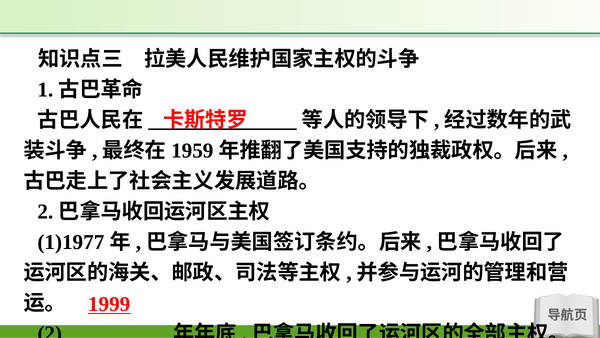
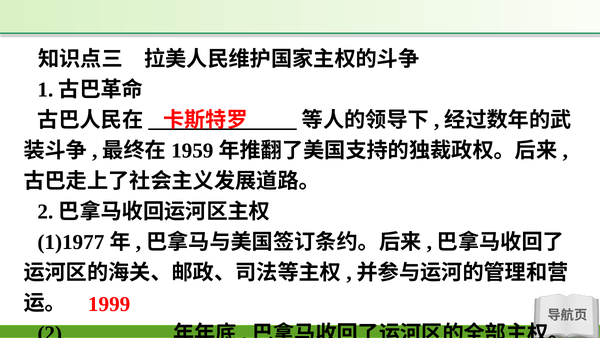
1999 underline: present -> none
